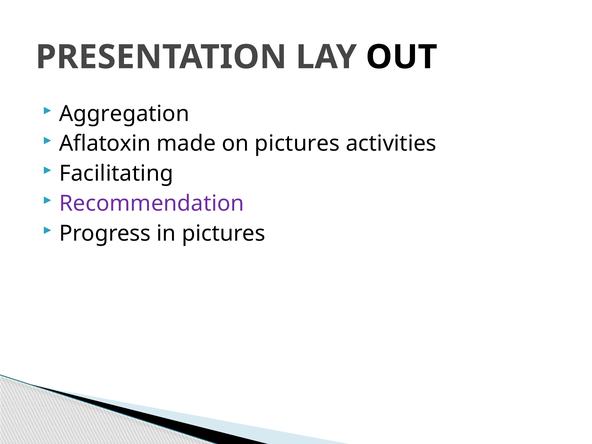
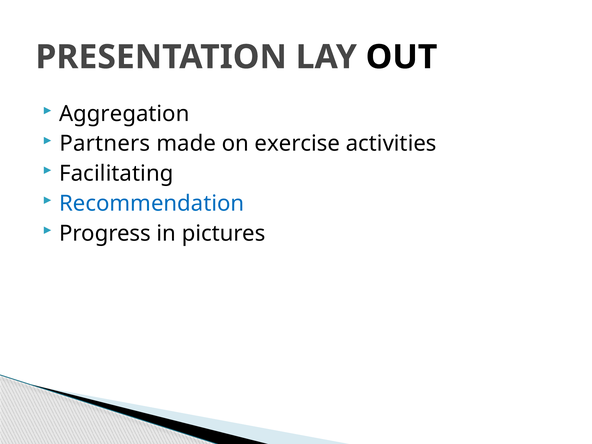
Aflatoxin: Aflatoxin -> Partners
on pictures: pictures -> exercise
Recommendation colour: purple -> blue
